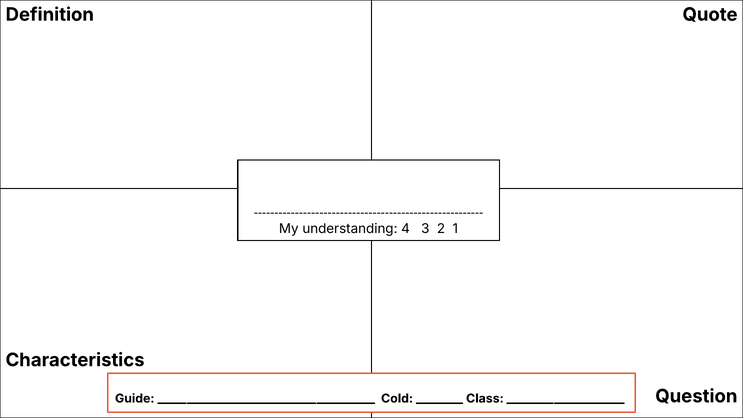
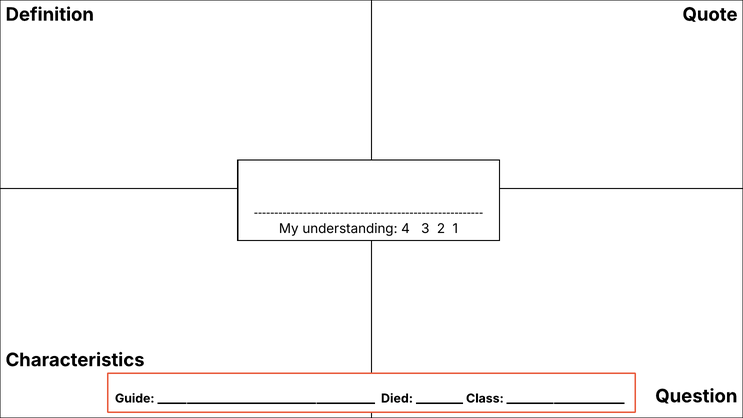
Cold: Cold -> Died
